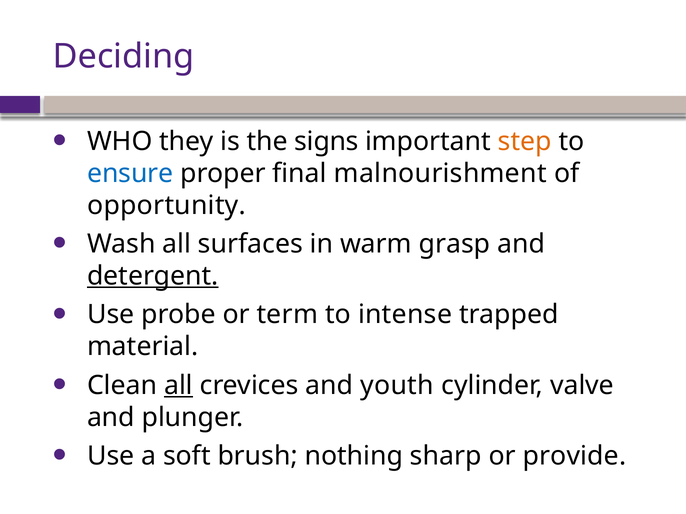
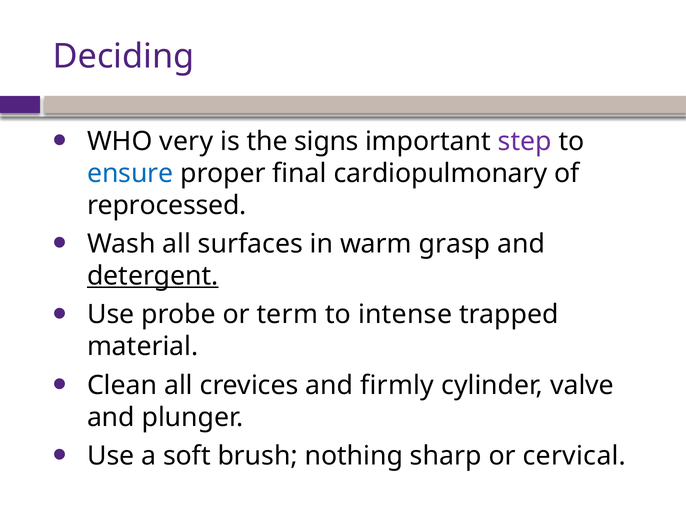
they: they -> very
step colour: orange -> purple
malnourishment: malnourishment -> cardiopulmonary
opportunity: opportunity -> reprocessed
all at (179, 386) underline: present -> none
youth: youth -> firmly
provide: provide -> cervical
